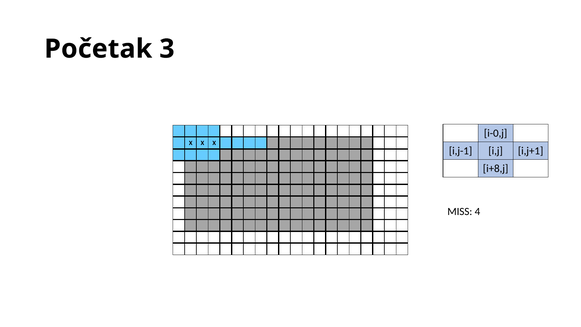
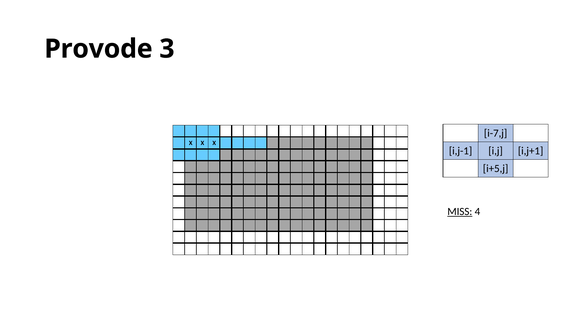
Početak: Početak -> Provode
i-0,j: i-0,j -> i-7,j
i+8,j: i+8,j -> i+5,j
MISS underline: none -> present
